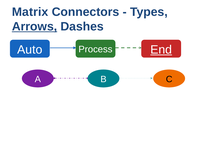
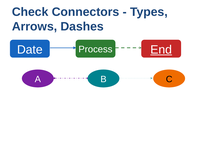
Matrix: Matrix -> Check
Arrows underline: present -> none
Auto: Auto -> Date
